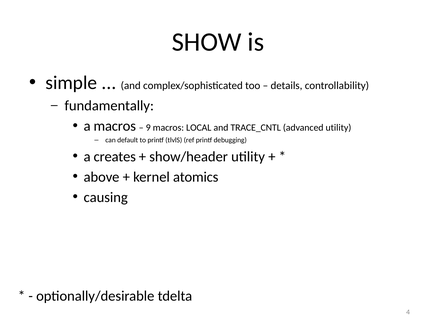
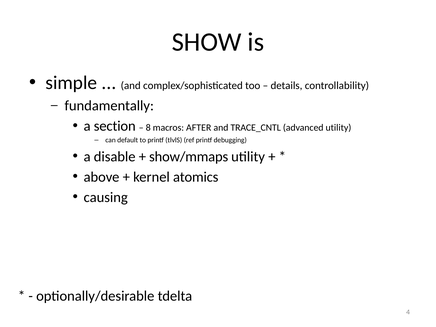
a macros: macros -> section
9: 9 -> 8
LOCAL: LOCAL -> AFTER
creates: creates -> disable
show/header: show/header -> show/mmaps
